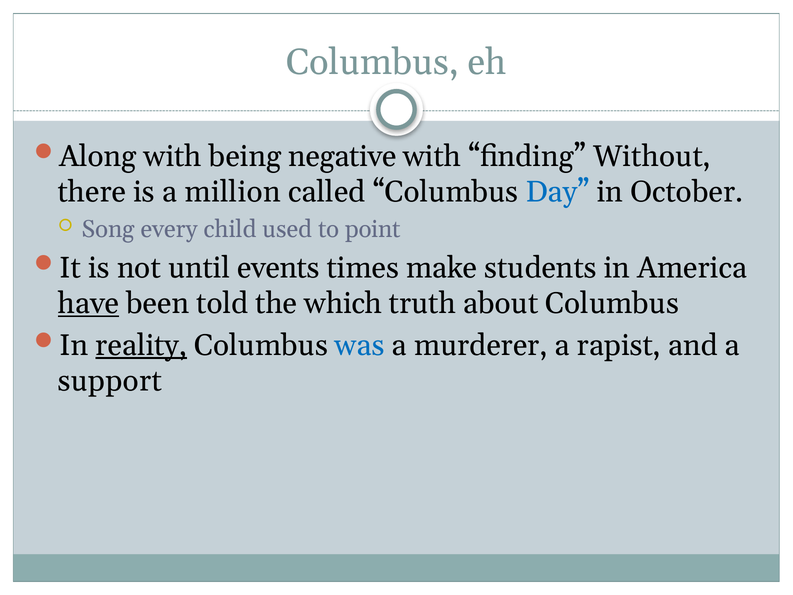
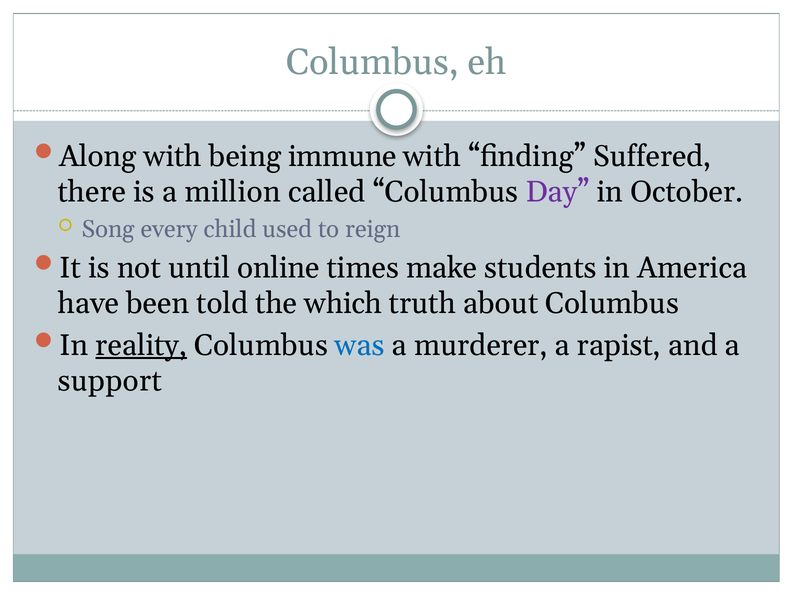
negative: negative -> immune
Without: Without -> Suffered
Day colour: blue -> purple
point: point -> reign
events: events -> online
have underline: present -> none
